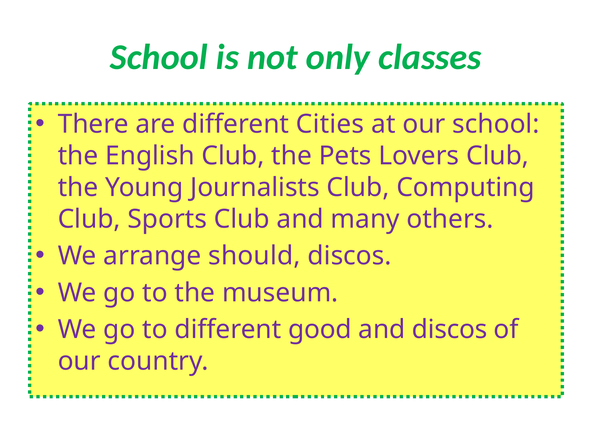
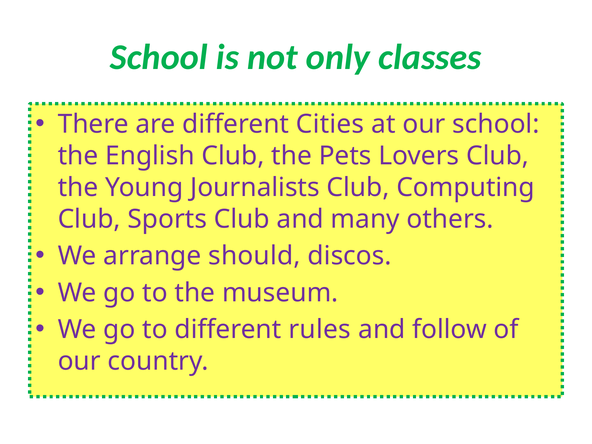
good: good -> rules
and discos: discos -> follow
